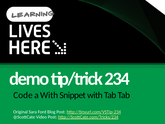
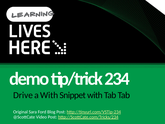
Code: Code -> Drive
